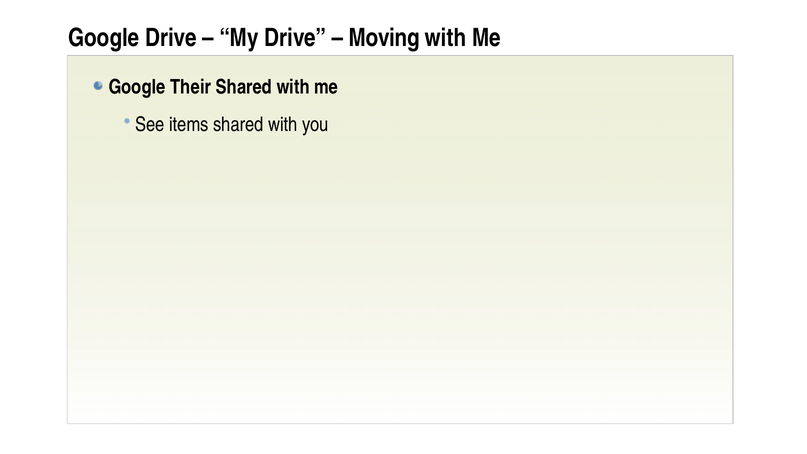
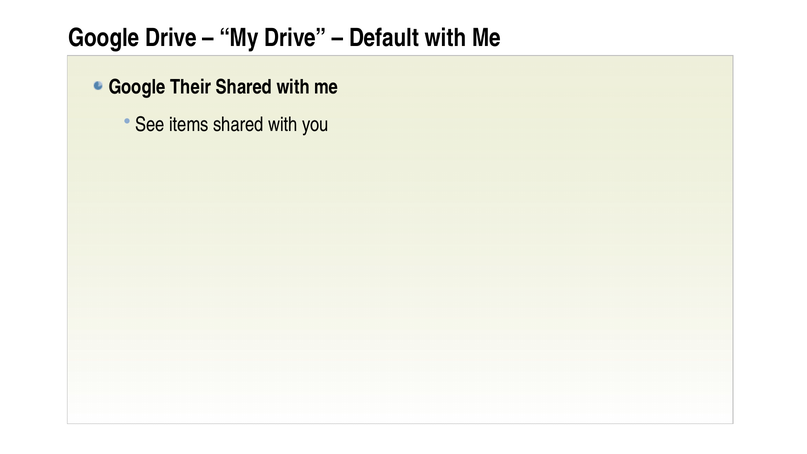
Moving: Moving -> Default
